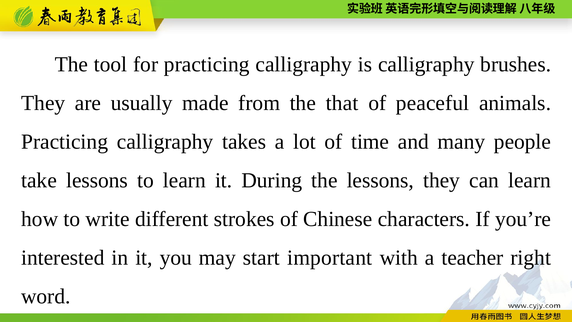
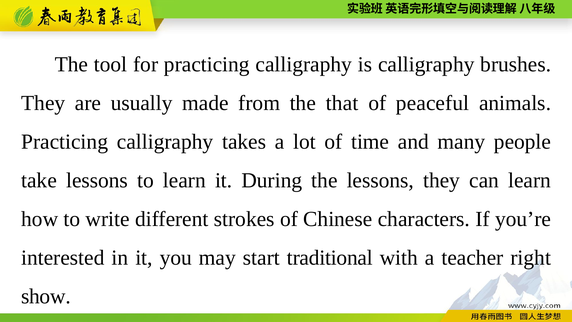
important: important -> traditional
word: word -> show
